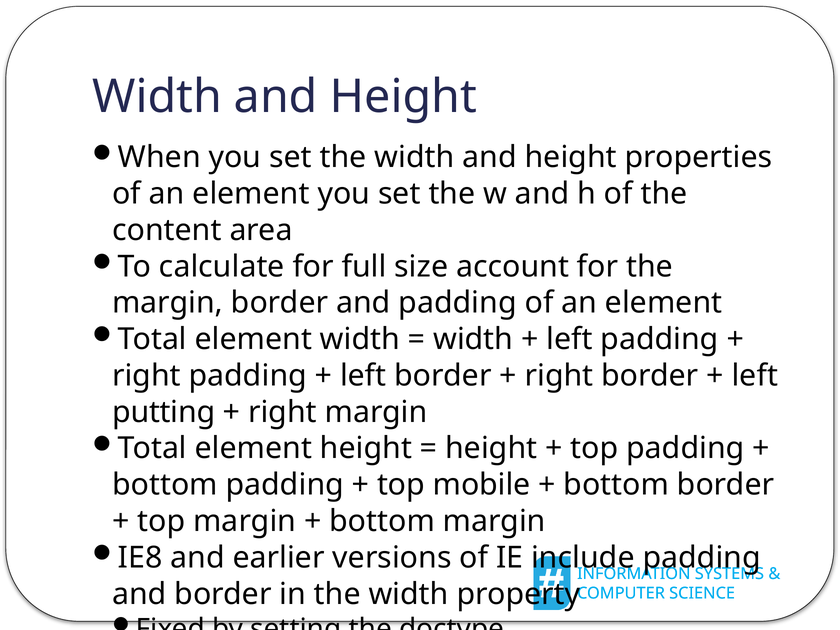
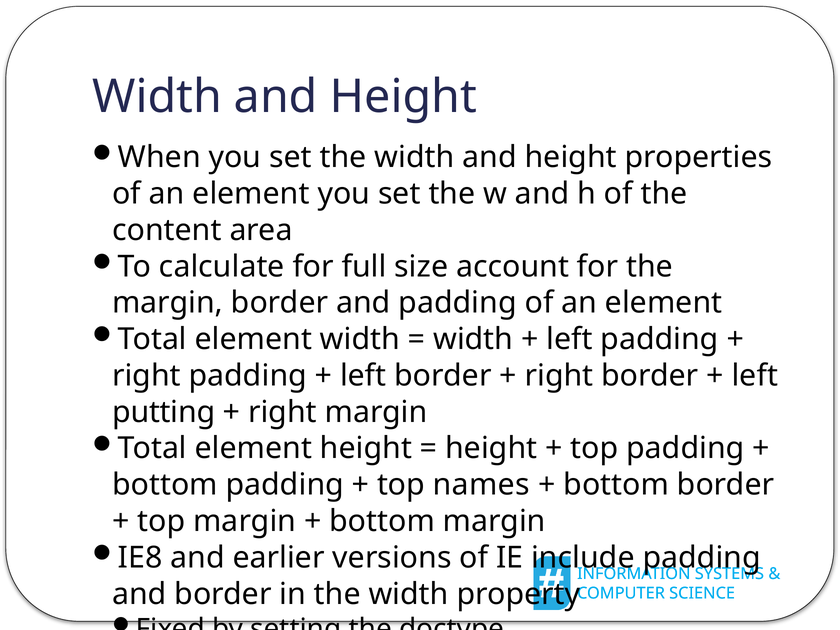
mobile: mobile -> names
